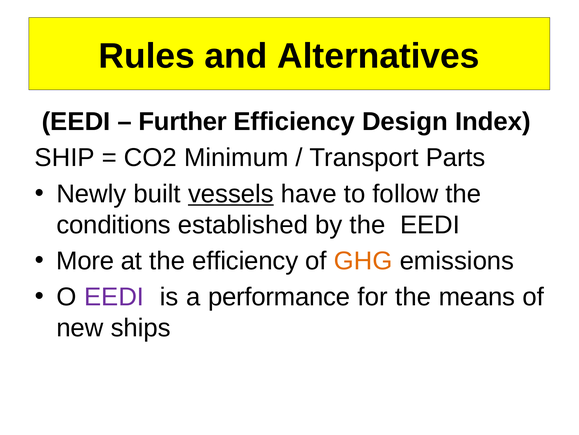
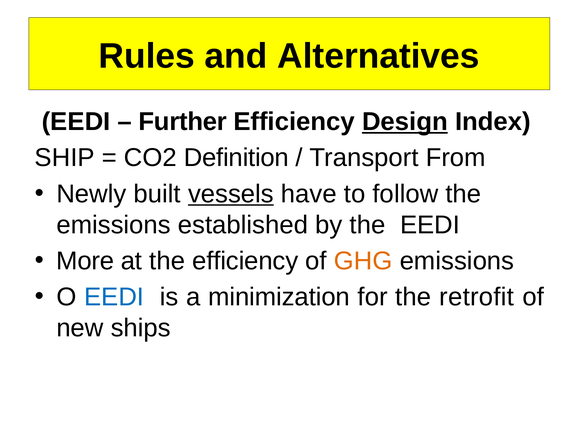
Design underline: none -> present
Minimum: Minimum -> Definition
Parts: Parts -> From
conditions at (114, 224): conditions -> emissions
EEDI at (114, 297) colour: purple -> blue
performance: performance -> minimization
means: means -> retrofit
